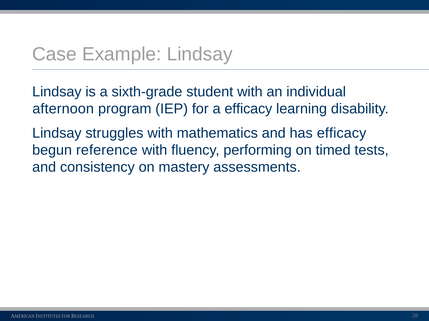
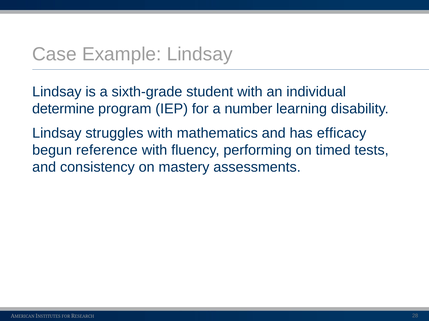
afternoon: afternoon -> determine
a efficacy: efficacy -> number
